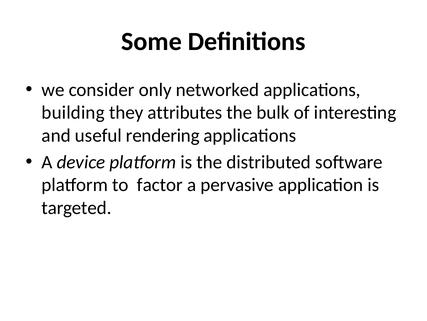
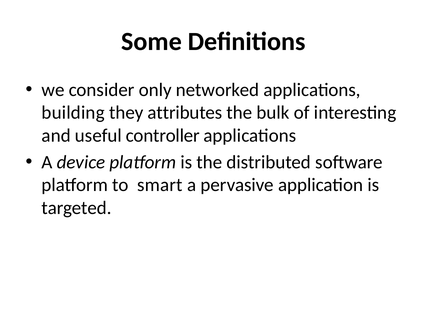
rendering: rendering -> controller
factor: factor -> smart
